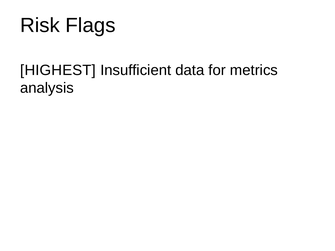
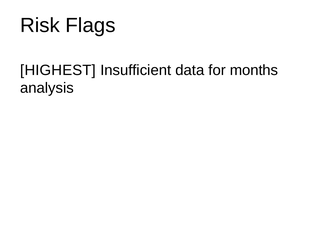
metrics: metrics -> months
